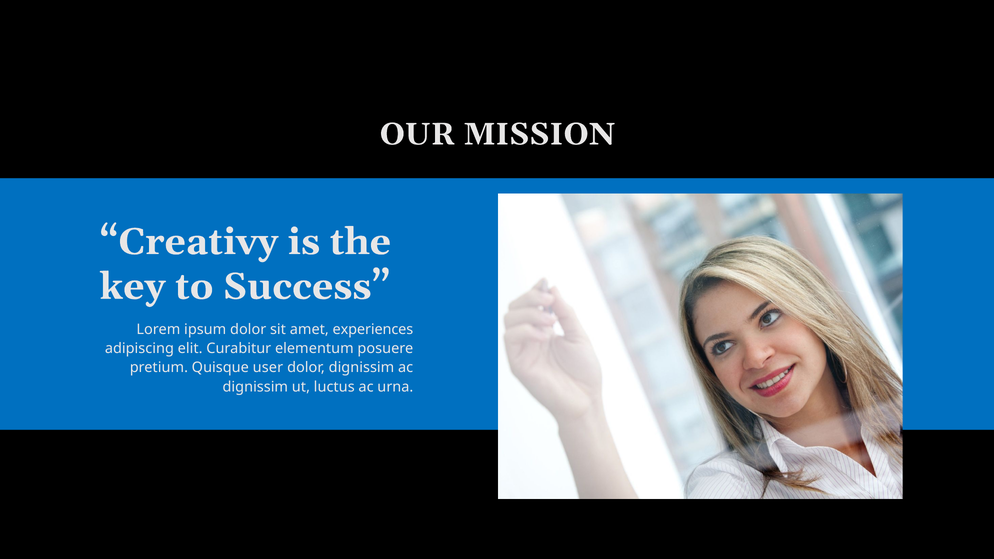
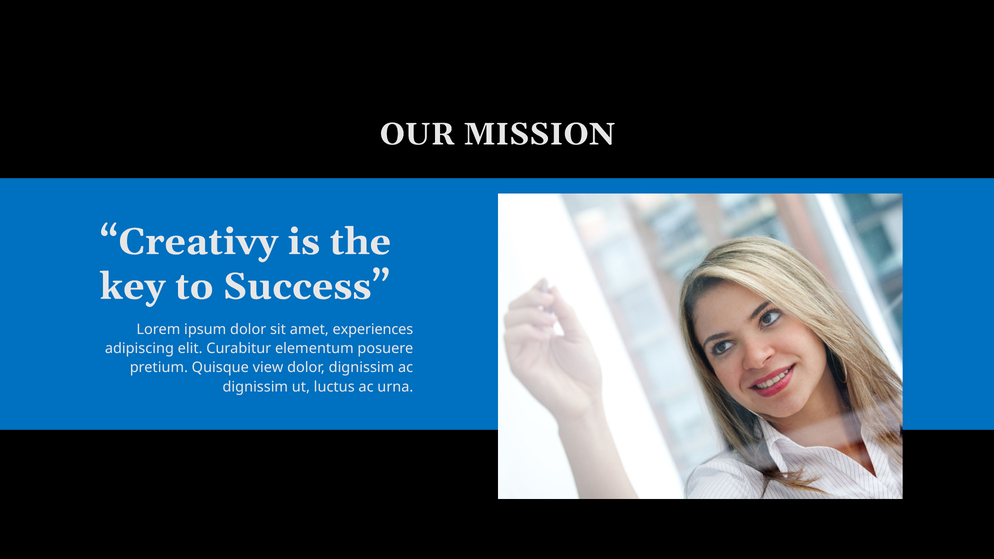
user: user -> view
